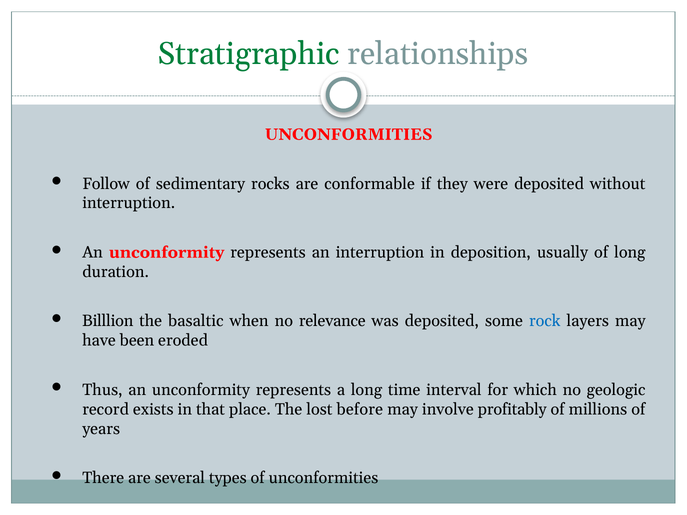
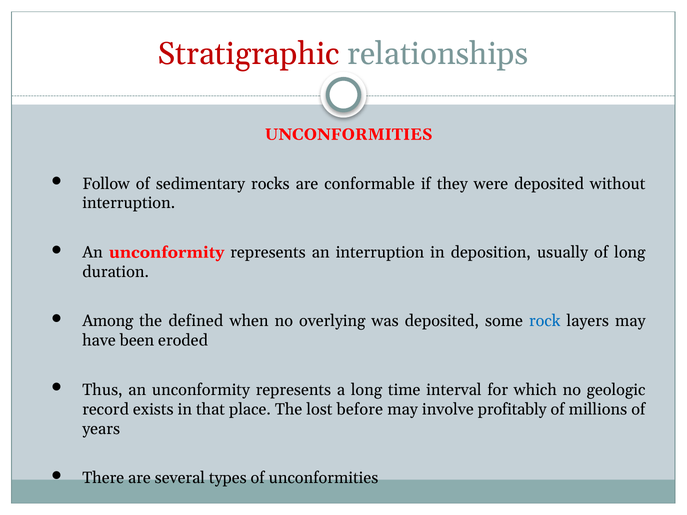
Stratigraphic colour: green -> red
Billlion: Billlion -> Among
basaltic: basaltic -> defined
relevance: relevance -> overlying
